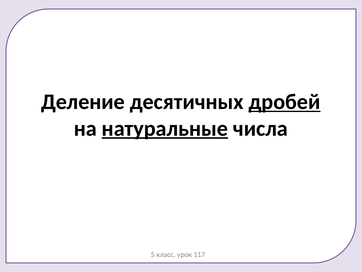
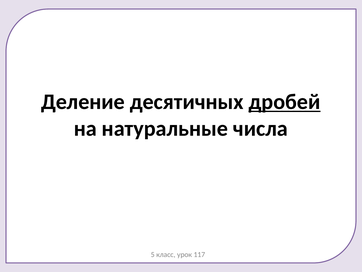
натуральные underline: present -> none
